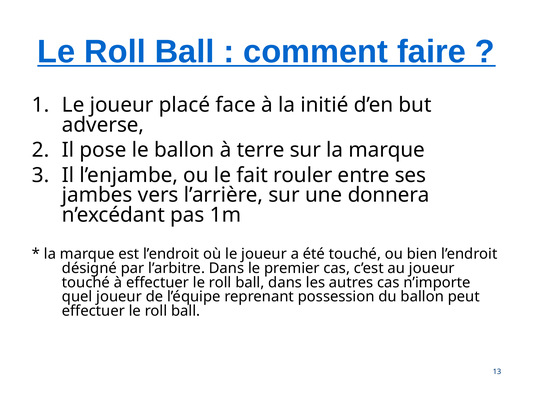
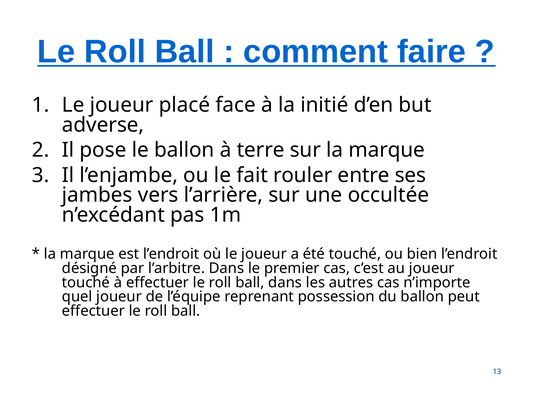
donnera: donnera -> occultée
